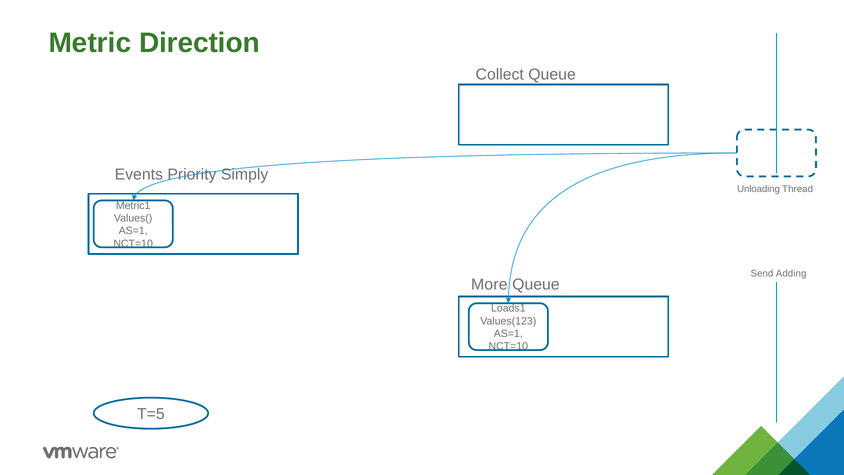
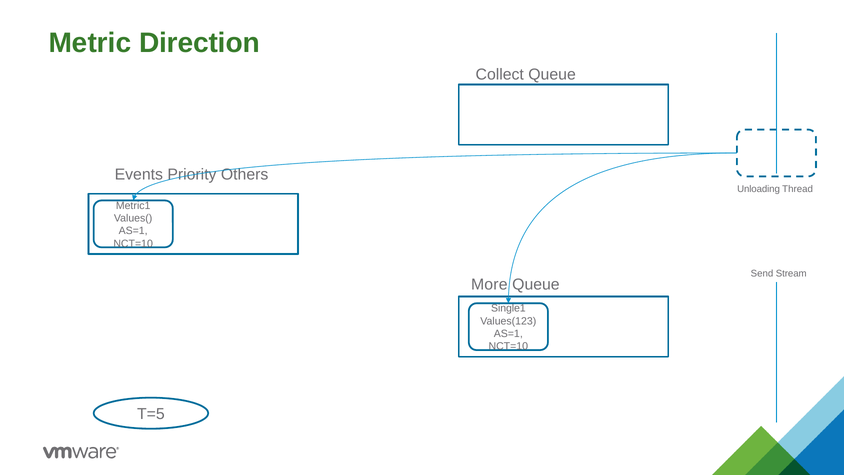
Simply: Simply -> Others
Adding: Adding -> Stream
Loads1: Loads1 -> Single1
